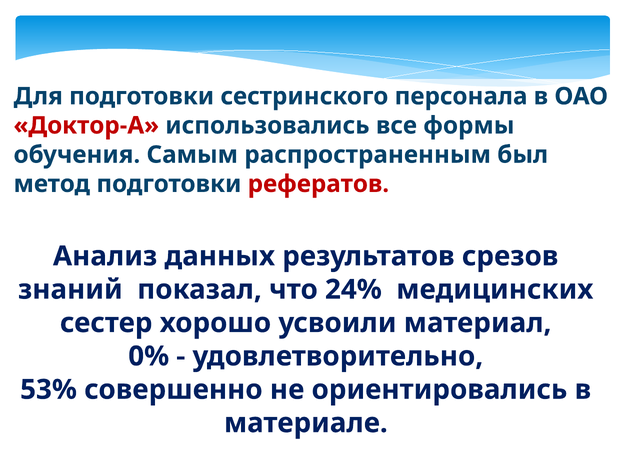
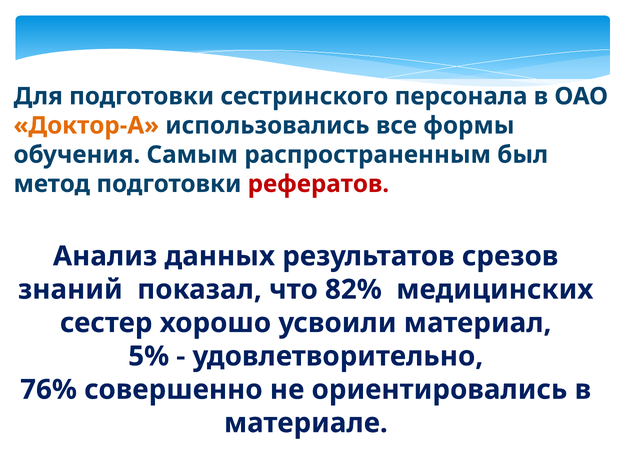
Доктор-А colour: red -> orange
24%: 24% -> 82%
0%: 0% -> 5%
53%: 53% -> 76%
